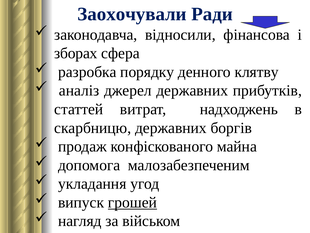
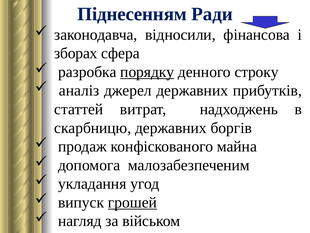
Заохочували: Заохочували -> Піднесенням
порядку underline: none -> present
клятву: клятву -> строку
